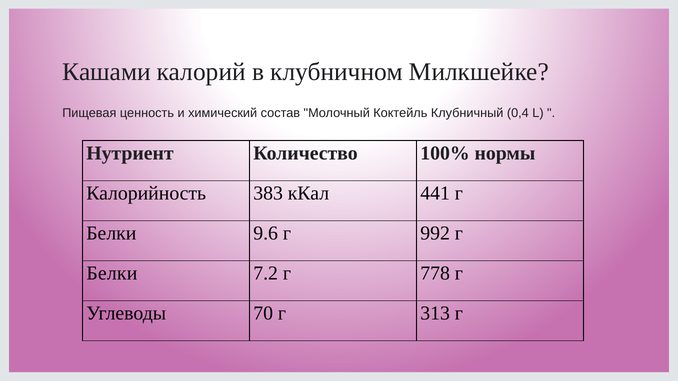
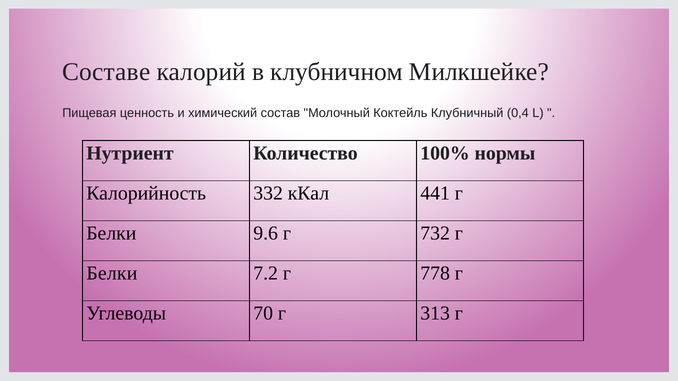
Кашами: Кашами -> Составе
383: 383 -> 332
992: 992 -> 732
